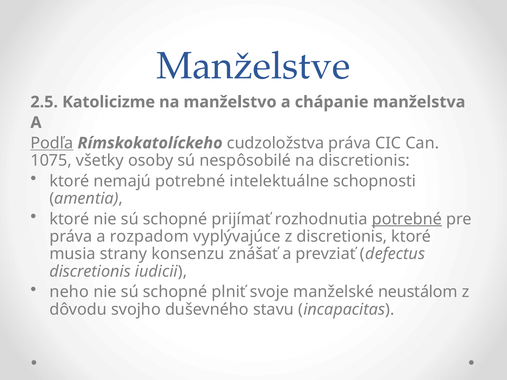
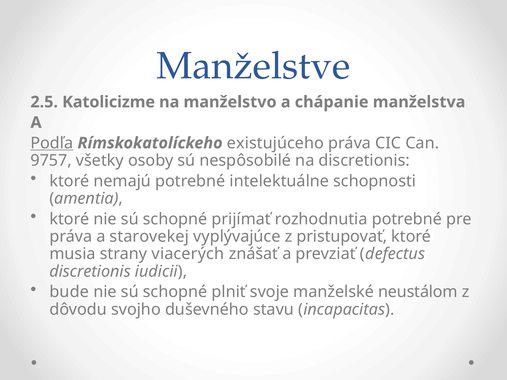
cudzoložstva: cudzoložstva -> existujúceho
1075: 1075 -> 9757
potrebné at (407, 219) underline: present -> none
rozpadom: rozpadom -> starovekej
z discretionis: discretionis -> pristupovať
konsenzu: konsenzu -> viacerých
neho: neho -> bude
